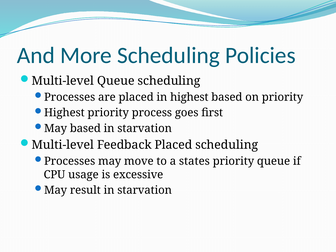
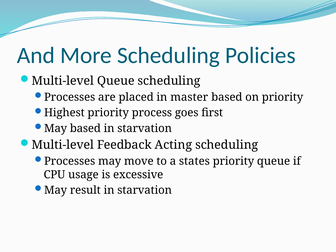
in highest: highest -> master
Feedback Placed: Placed -> Acting
